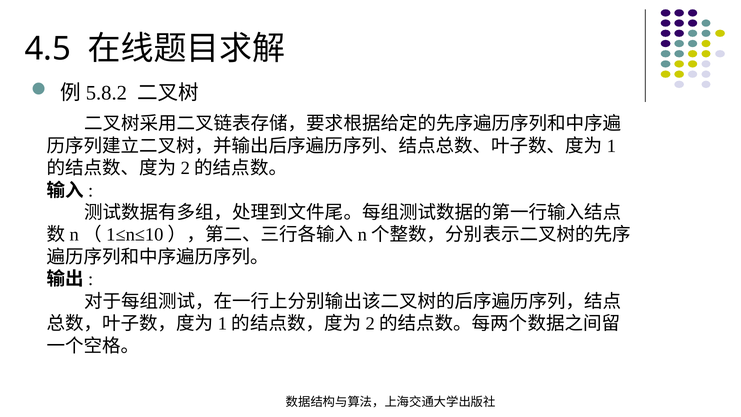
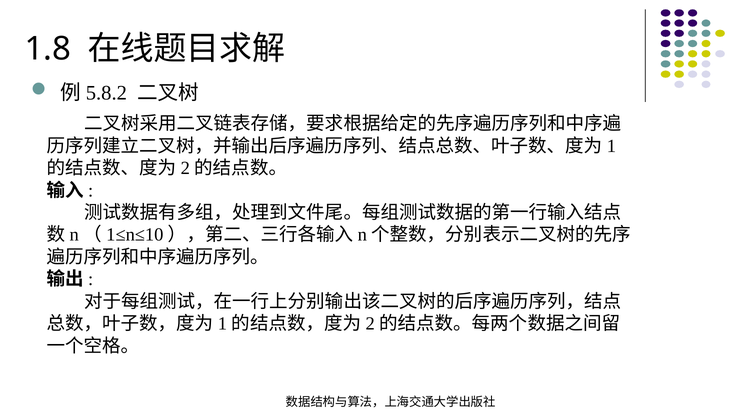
4.5: 4.5 -> 1.8
